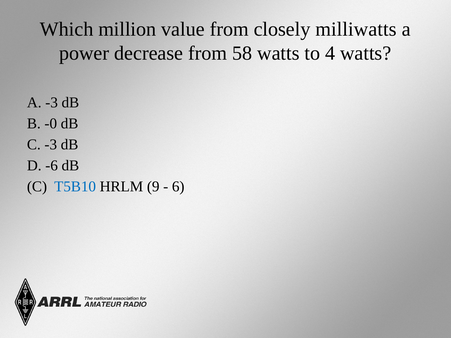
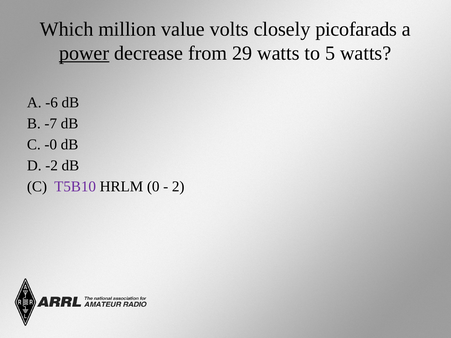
value from: from -> volts
milliwatts: milliwatts -> picofarads
power underline: none -> present
58: 58 -> 29
4: 4 -> 5
A -3: -3 -> -6
-0: -0 -> -7
C -3: -3 -> -0
-6: -6 -> -2
T5B10 colour: blue -> purple
9: 9 -> 0
6: 6 -> 2
